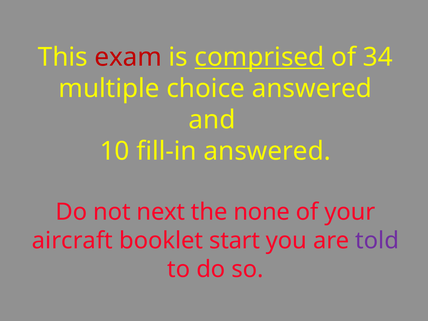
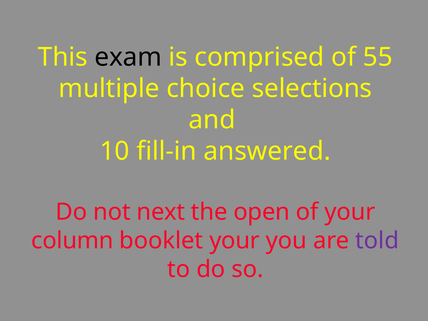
exam colour: red -> black
comprised underline: present -> none
34: 34 -> 55
choice answered: answered -> selections
none: none -> open
aircraft: aircraft -> column
booklet start: start -> your
